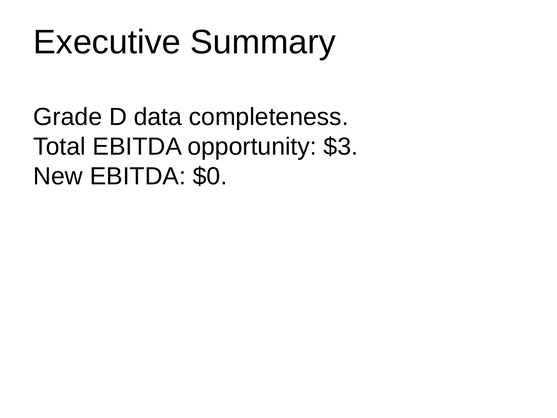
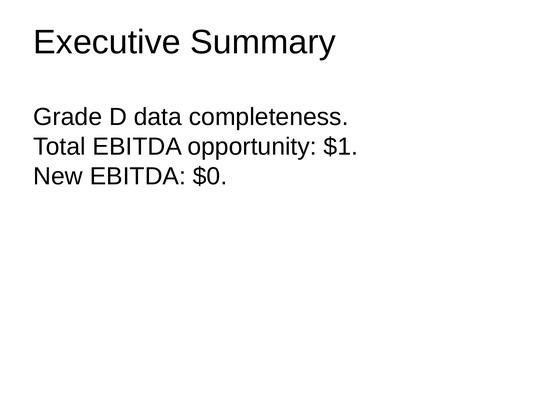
$3: $3 -> $1
